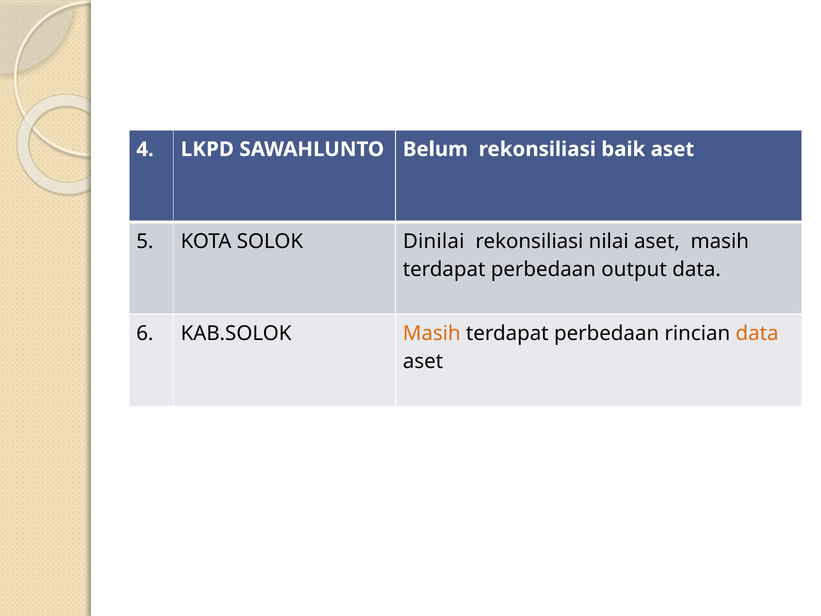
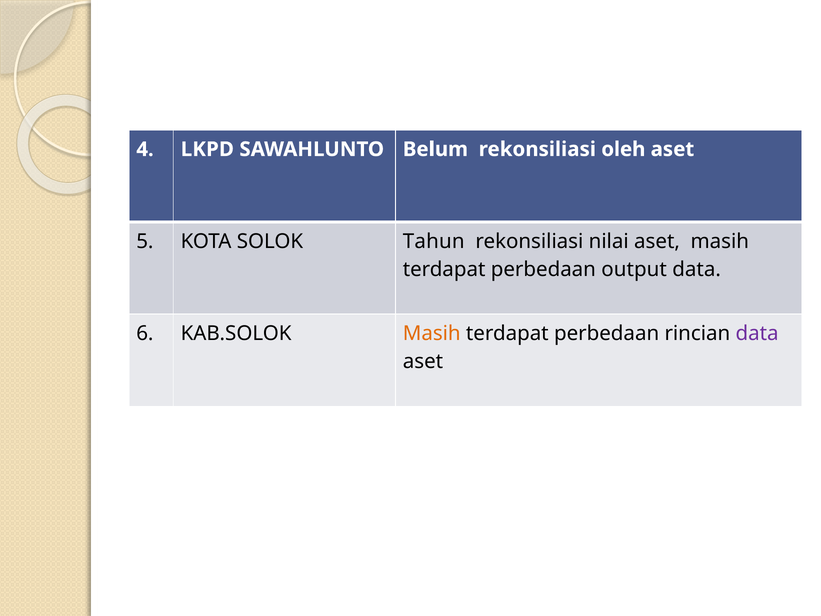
baik: baik -> oleh
Dinilai: Dinilai -> Tahun
data at (757, 333) colour: orange -> purple
